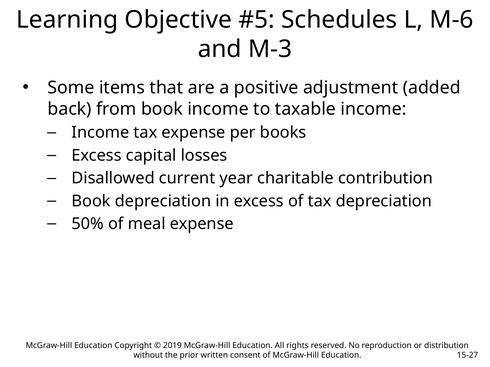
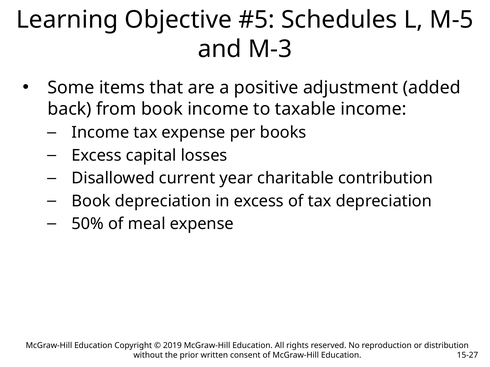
M-6: M-6 -> M-5
